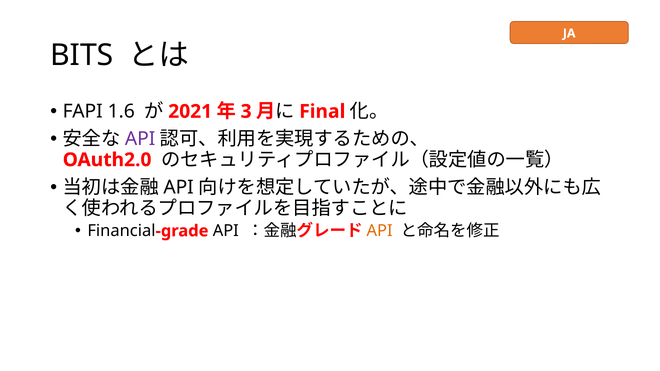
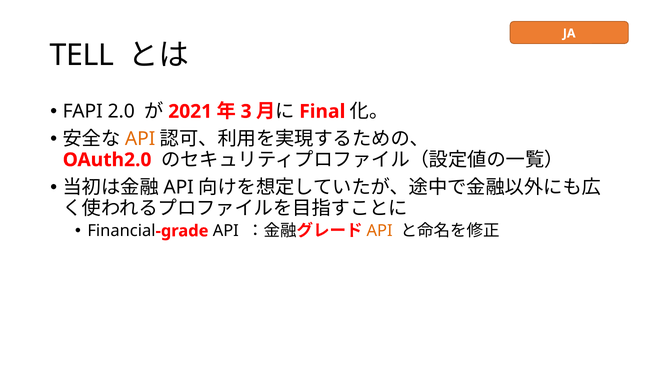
BITS: BITS -> TELL
1.6: 1.6 -> 2.0
API at (140, 139) colour: purple -> orange
